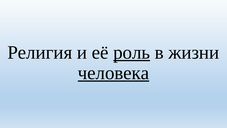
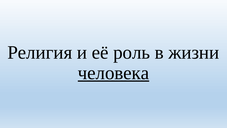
роль underline: present -> none
